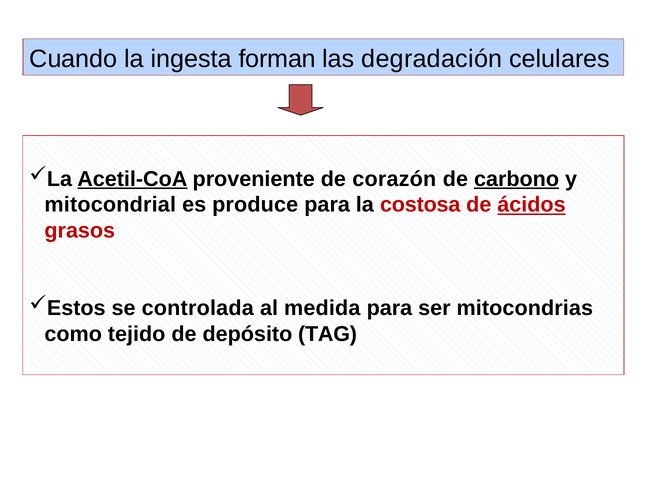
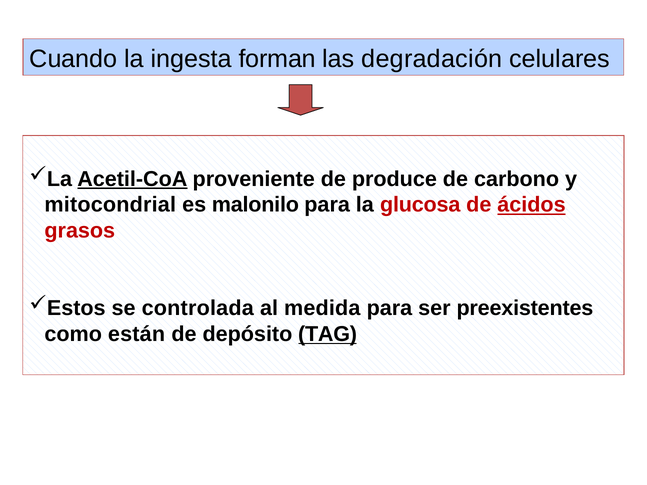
corazón: corazón -> produce
carbono underline: present -> none
produce: produce -> malonilo
costosa: costosa -> glucosa
mitocondrias: mitocondrias -> preexistentes
tejido: tejido -> están
TAG underline: none -> present
